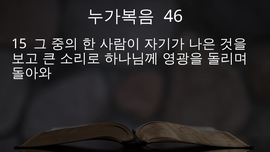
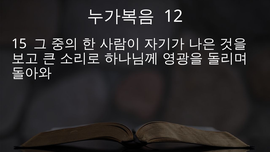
46: 46 -> 12
